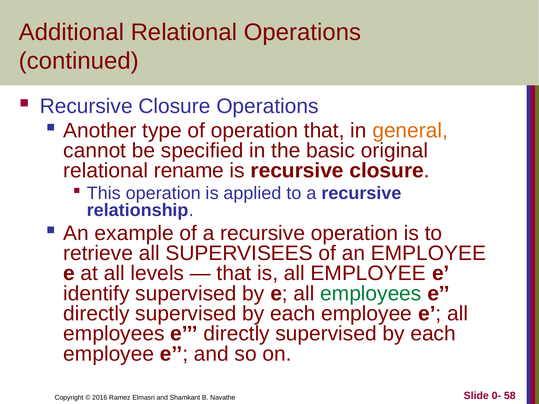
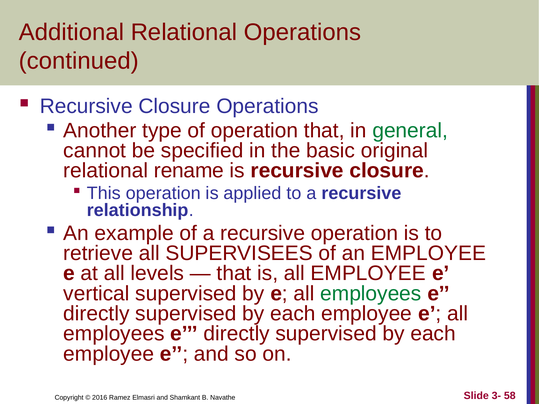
general colour: orange -> green
identify: identify -> vertical
0-: 0- -> 3-
